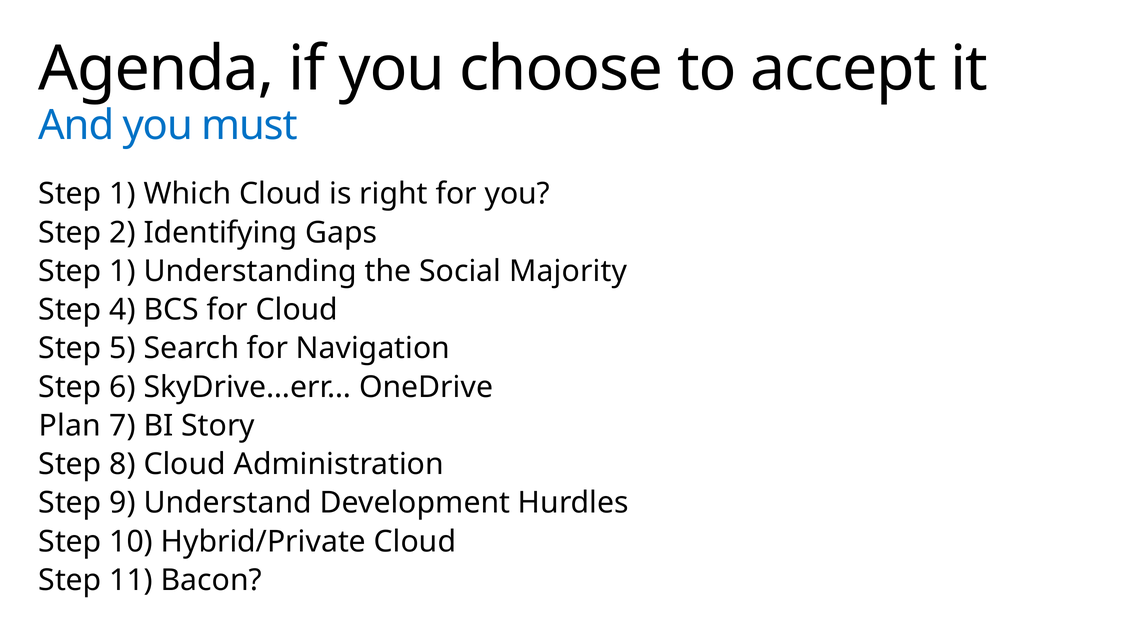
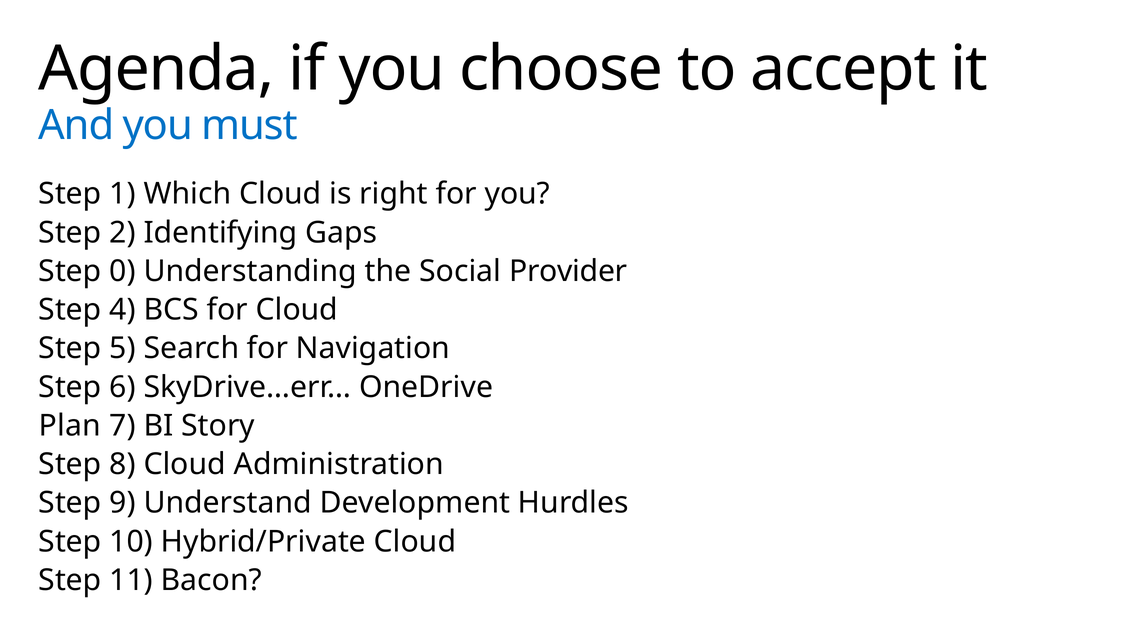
1 at (122, 271): 1 -> 0
Majority: Majority -> Provider
